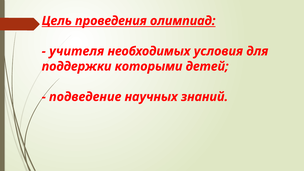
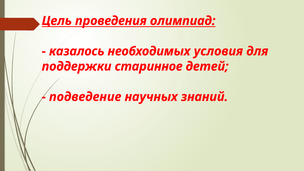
учителя: учителя -> казалось
которыми: которыми -> старинное
